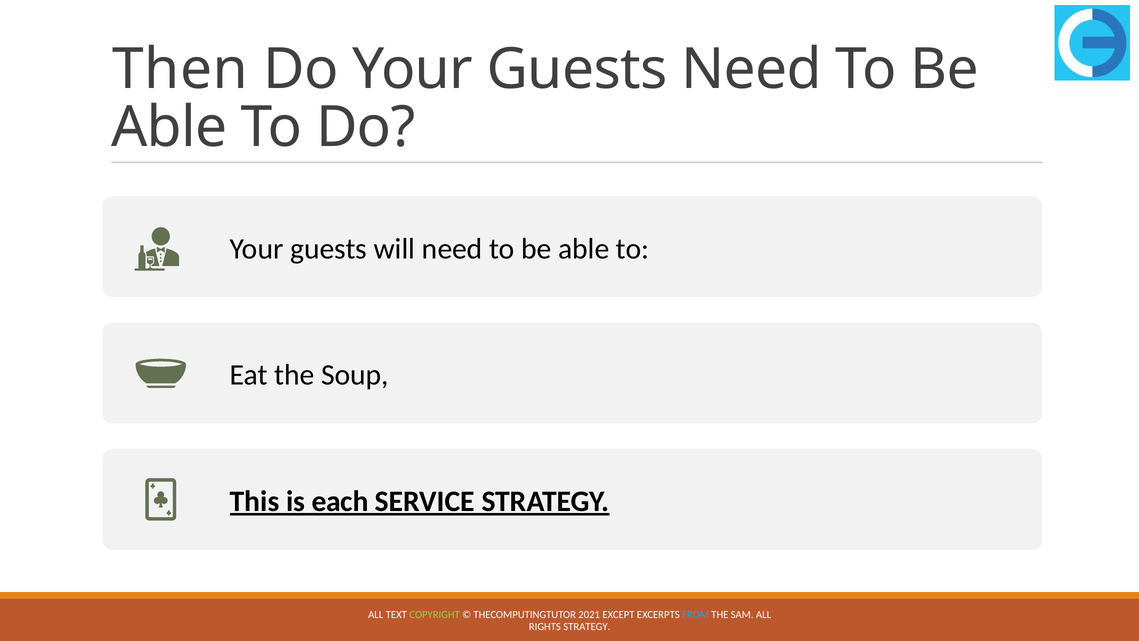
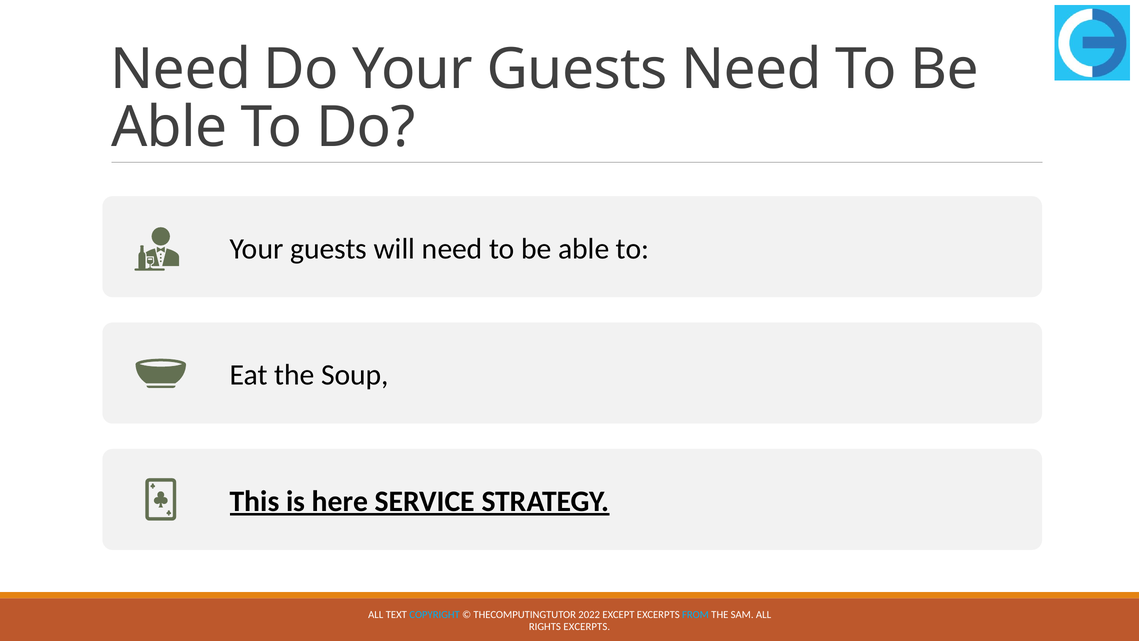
Then at (180, 70): Then -> Need
each: each -> here
COPYRIGHT colour: light green -> light blue
2021: 2021 -> 2022
RIGHTS STRATEGY: STRATEGY -> EXCERPTS
